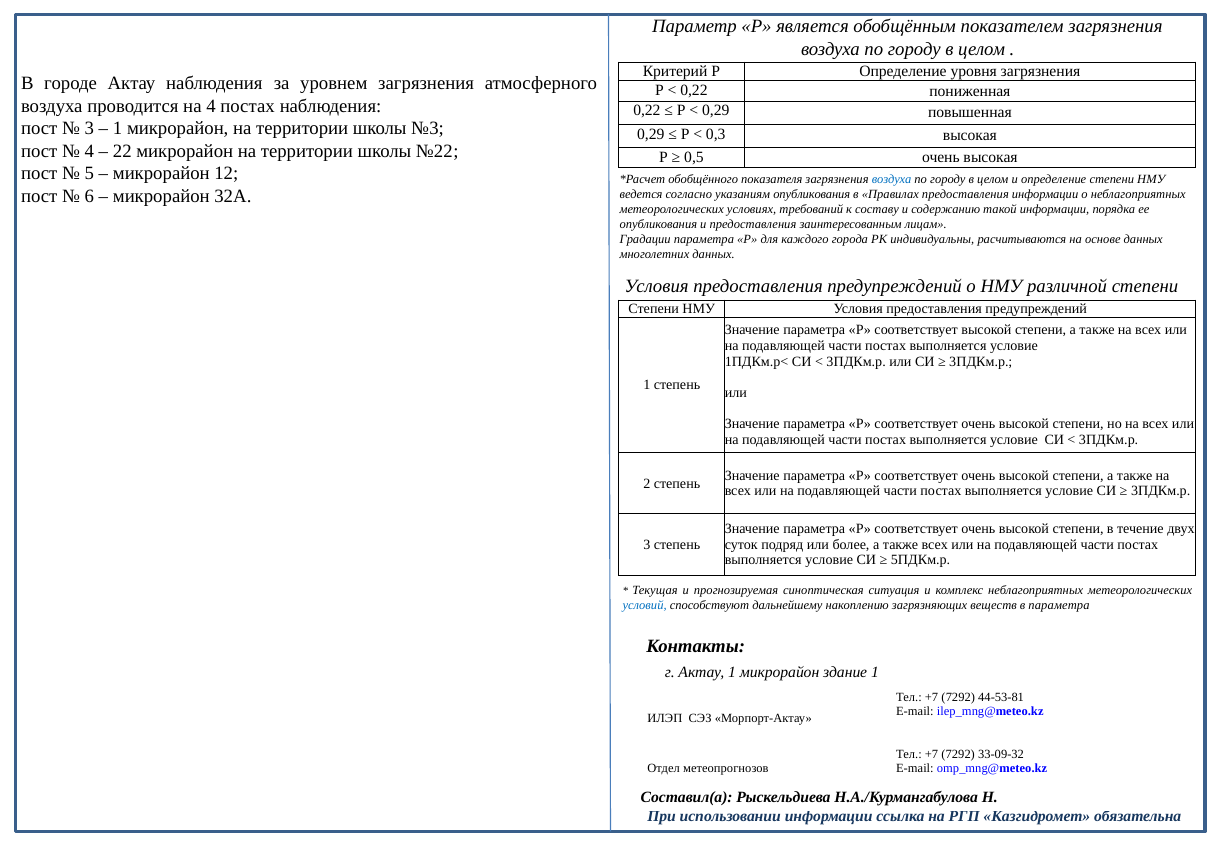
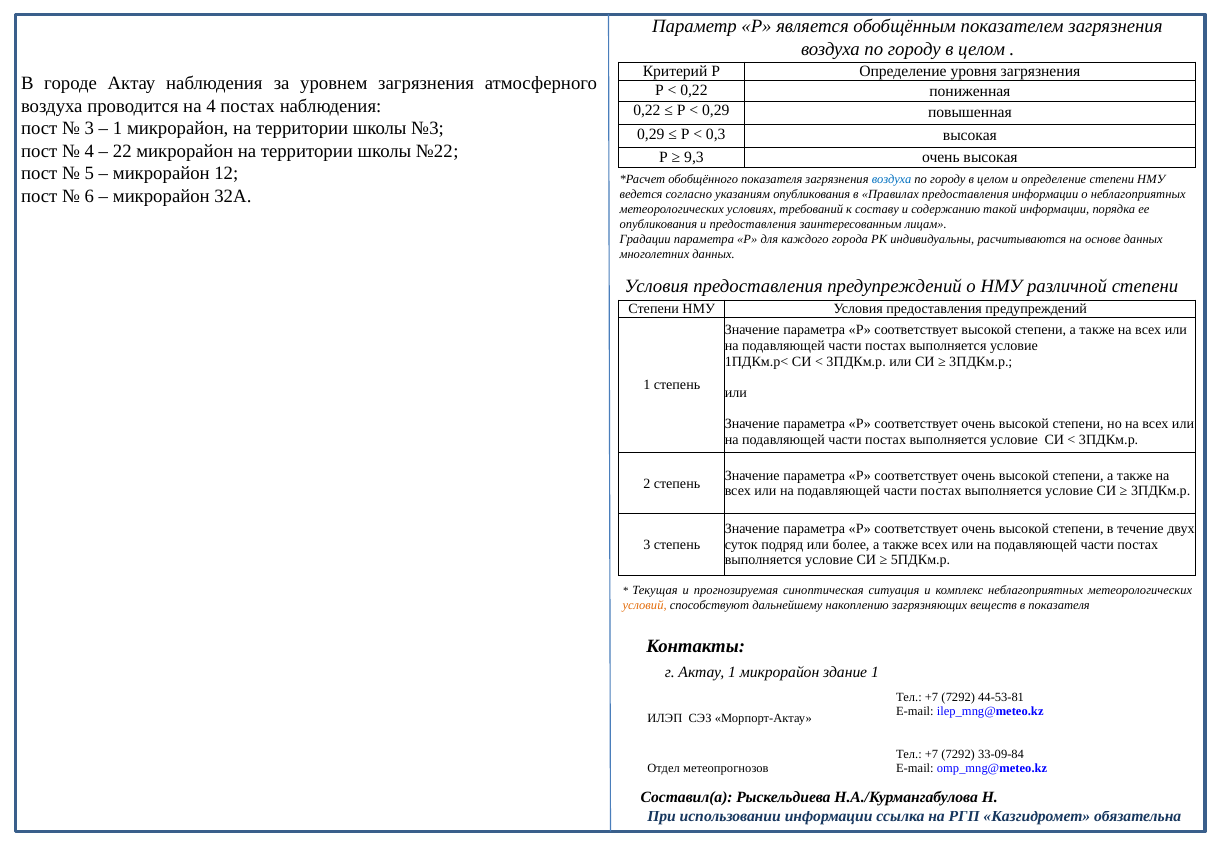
0,5: 0,5 -> 9,3
условий colour: blue -> orange
в параметра: параметра -> показателя
33-09-32: 33-09-32 -> 33-09-84
